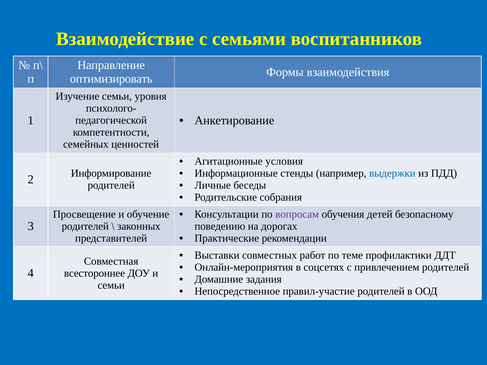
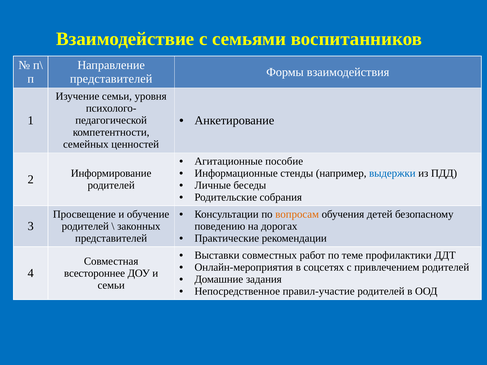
оптимизировать at (111, 79): оптимизировать -> представителей
условия: условия -> пособие
вопросам colour: purple -> orange
